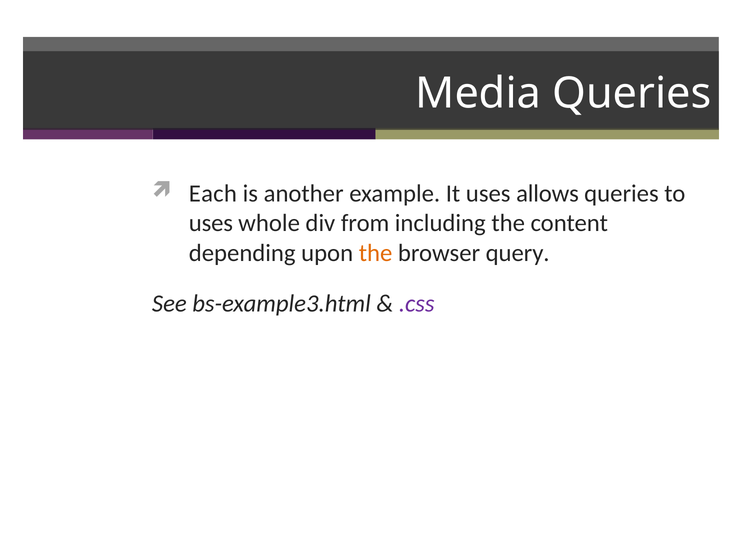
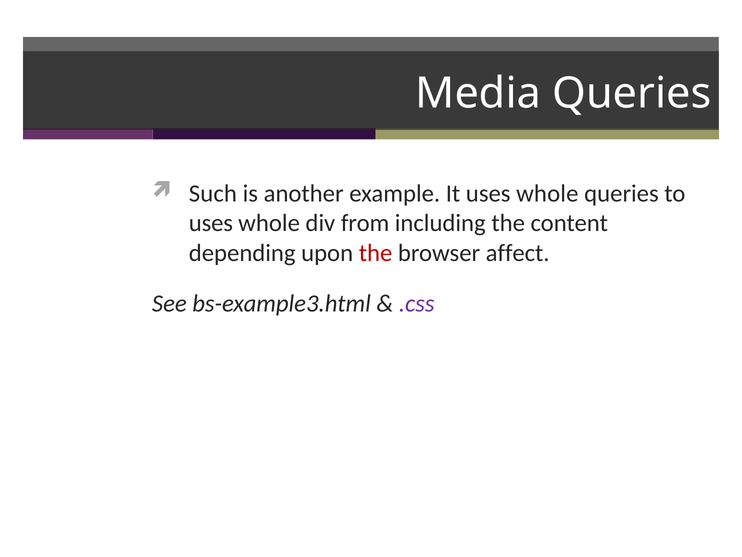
Each: Each -> Such
It uses allows: allows -> whole
the at (376, 253) colour: orange -> red
query: query -> affect
